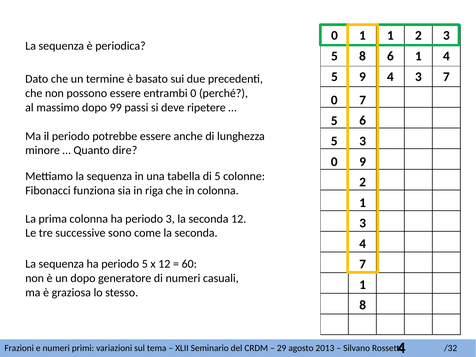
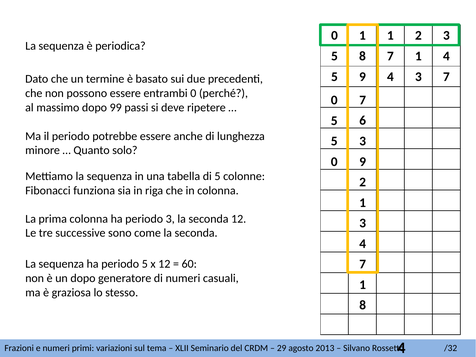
8 6: 6 -> 7
dire: dire -> solo
